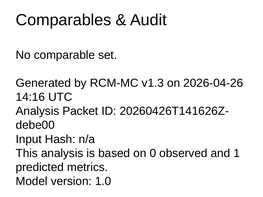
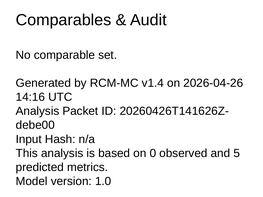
v1.3: v1.3 -> v1.4
1: 1 -> 5
